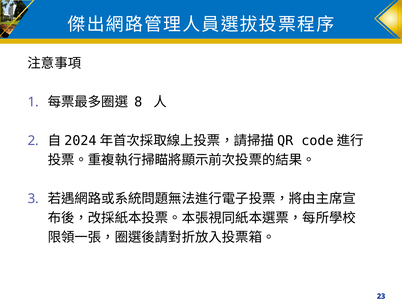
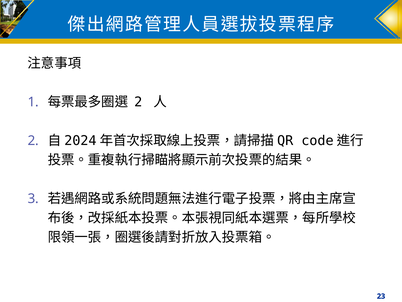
8 at (138, 102): 8 -> 2
